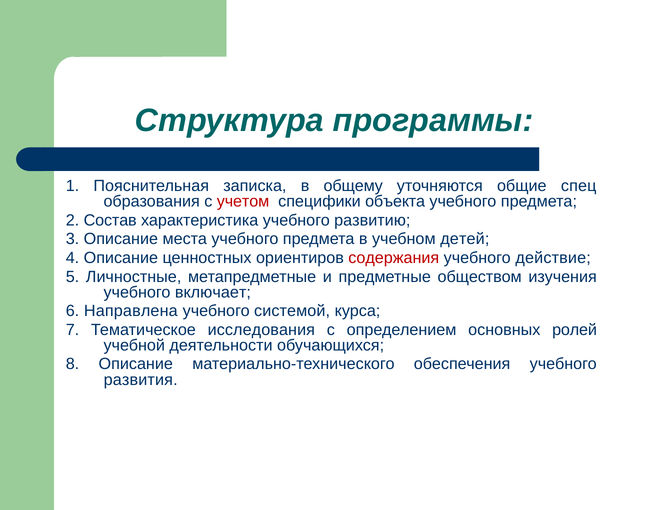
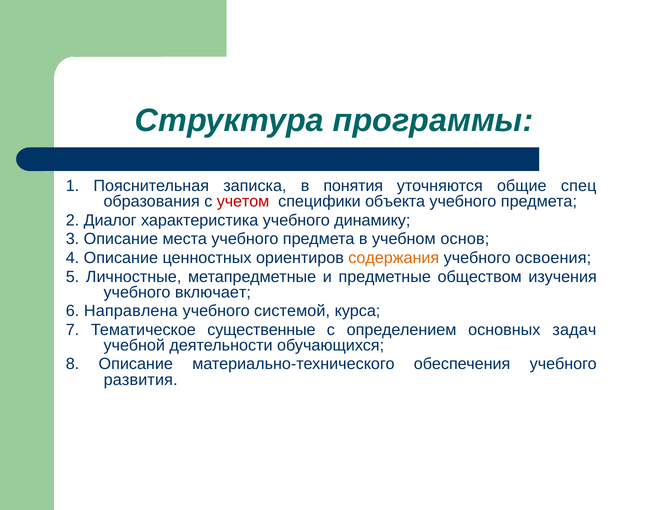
общему: общему -> понятия
Состав: Состав -> Диалог
развитию: развитию -> динамику
детей: детей -> основ
содержания colour: red -> orange
действие: действие -> освоения
исследования: исследования -> существенные
ролей: ролей -> задач
